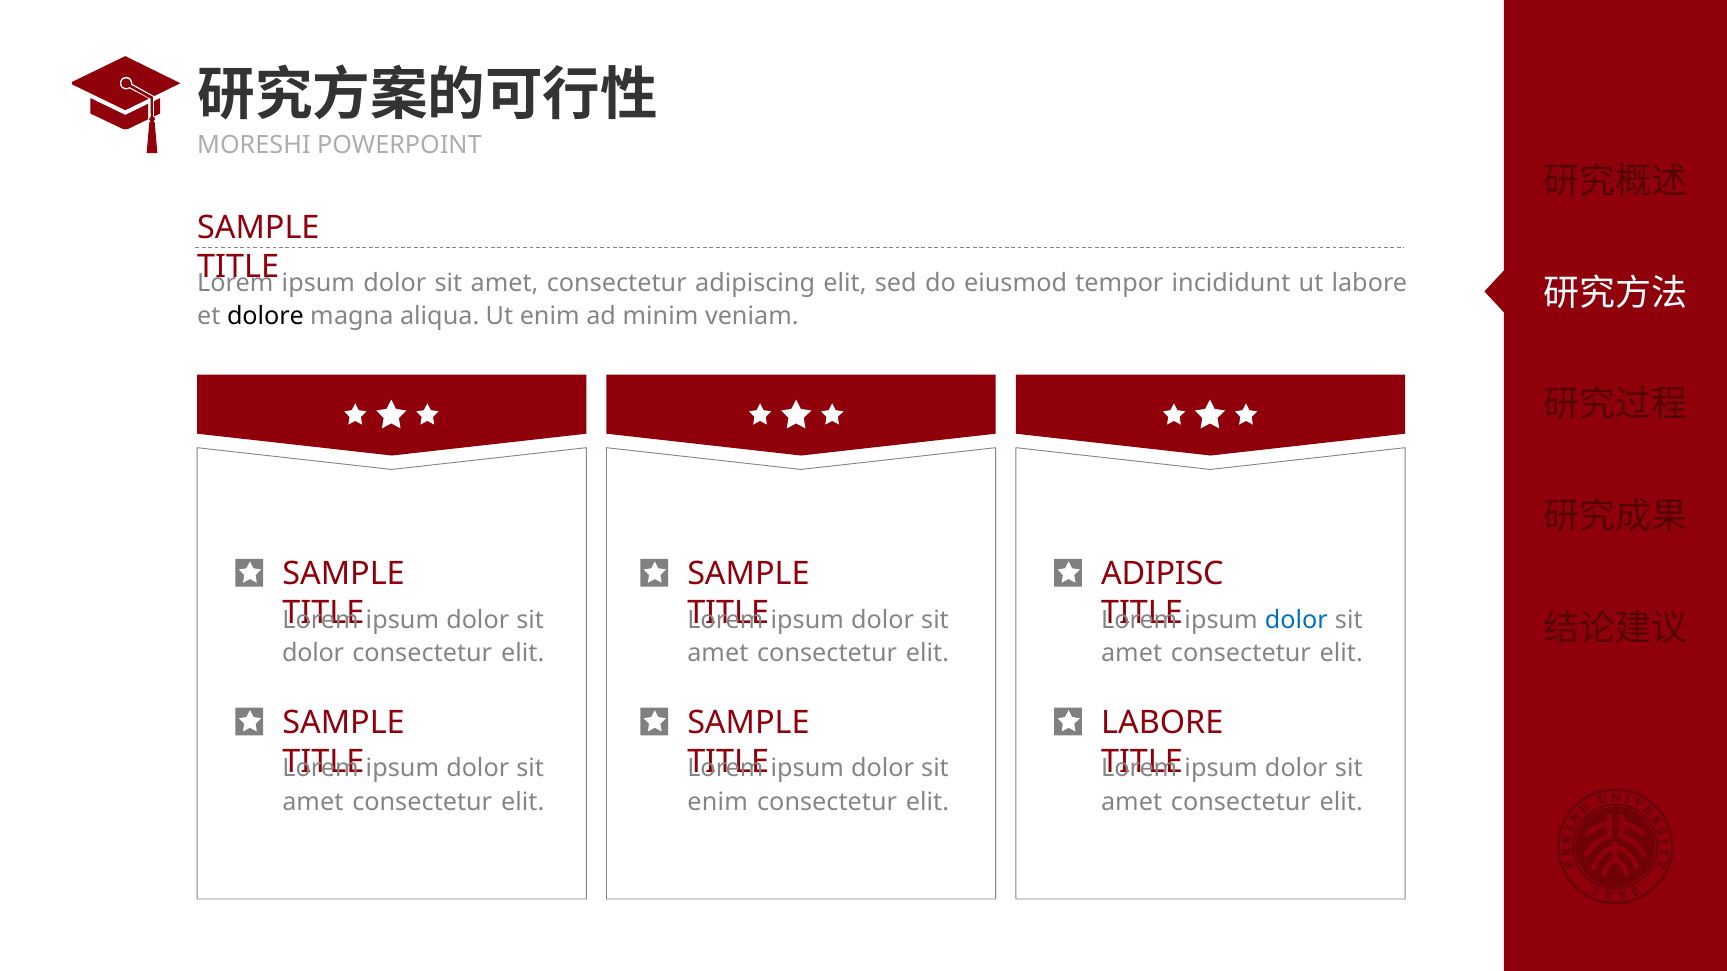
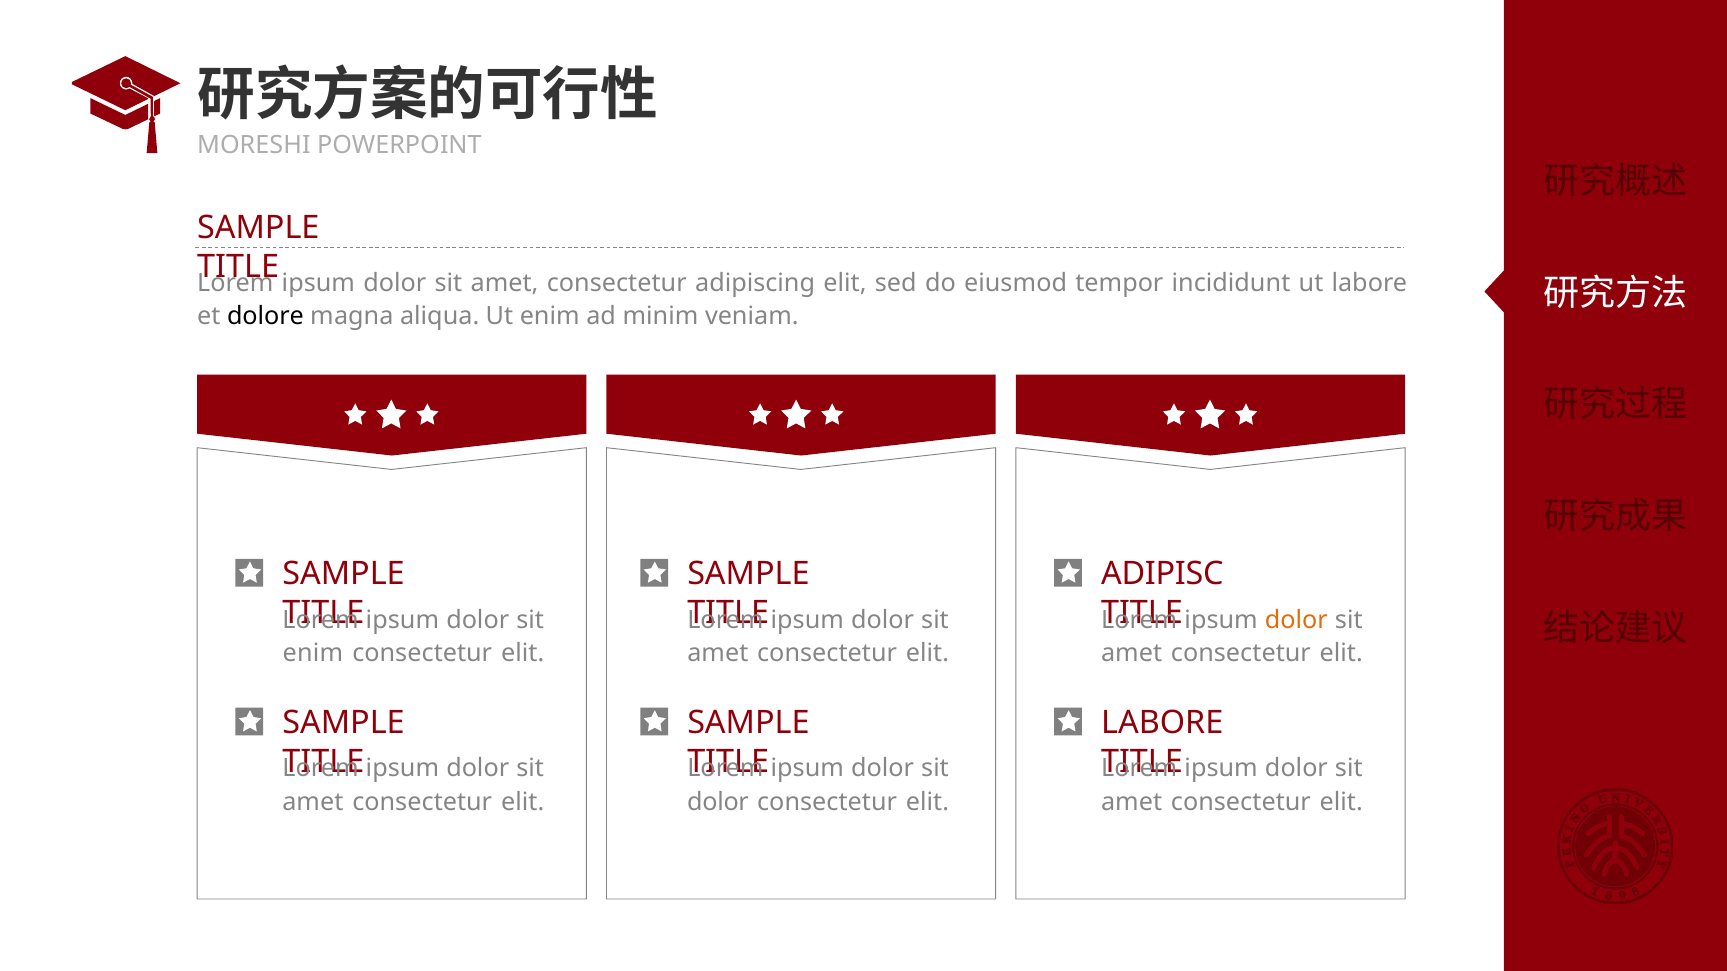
dolor at (1296, 620) colour: blue -> orange
dolor at (313, 653): dolor -> enim
enim at (718, 802): enim -> dolor
